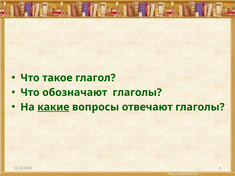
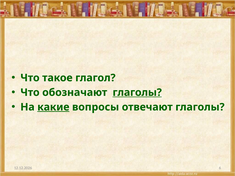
глаголы at (137, 93) underline: none -> present
